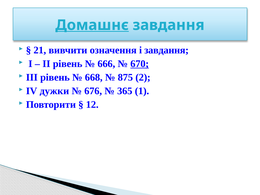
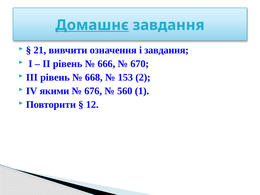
670 underline: present -> none
875: 875 -> 153
дужки: дужки -> якими
365: 365 -> 560
